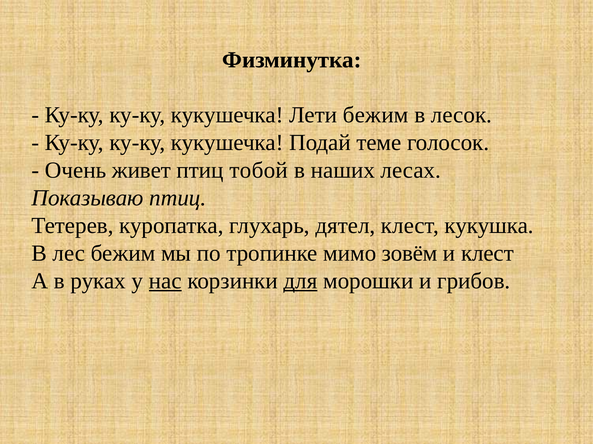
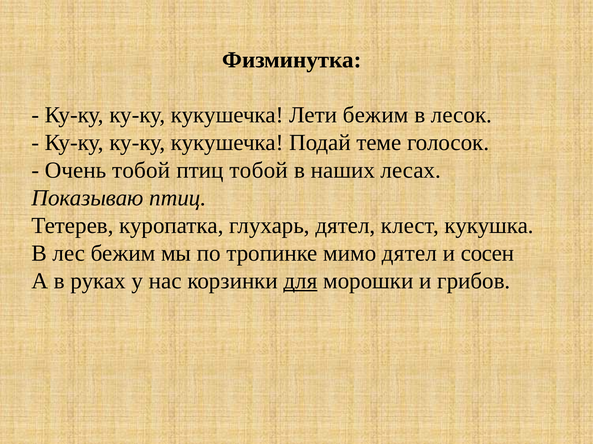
Очень живет: живет -> тобой
мимо зовём: зовём -> дятел
и клест: клест -> сосен
нас underline: present -> none
